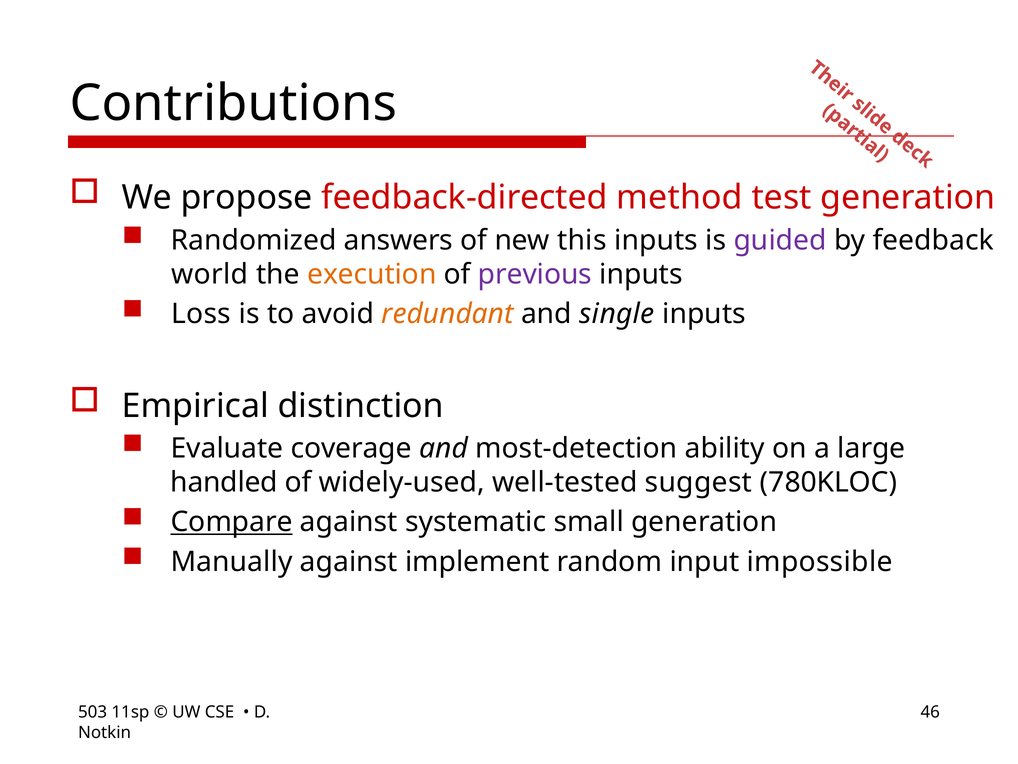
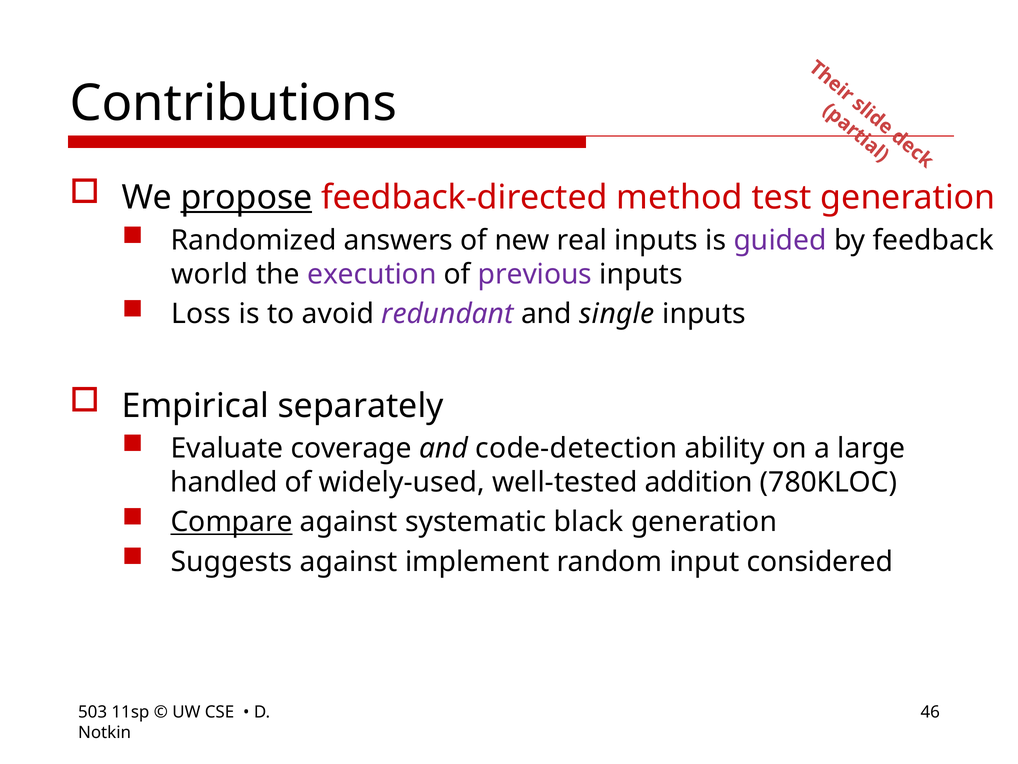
propose underline: none -> present
this: this -> real
execution colour: orange -> purple
redundant colour: orange -> purple
distinction: distinction -> separately
most-detection: most-detection -> code-detection
suggest: suggest -> addition
small: small -> black
Manually: Manually -> Suggests
impossible: impossible -> considered
